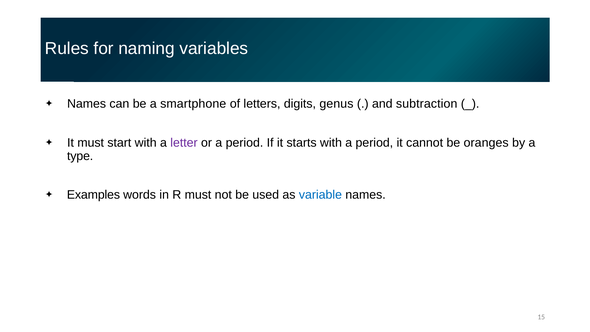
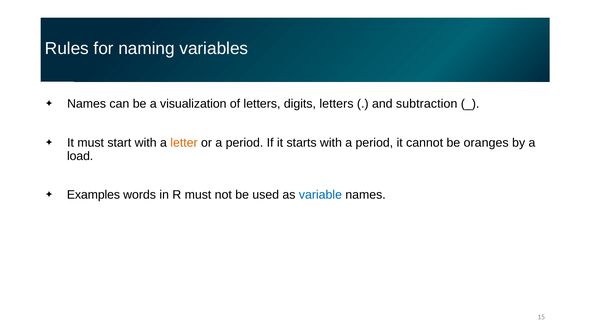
smartphone: smartphone -> visualization
digits genus: genus -> letters
letter colour: purple -> orange
type: type -> load
